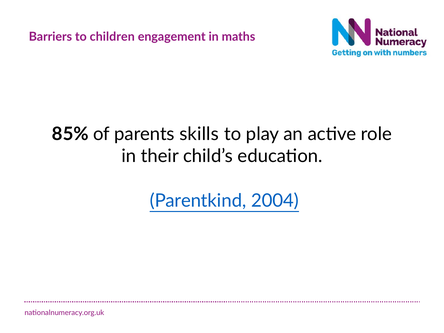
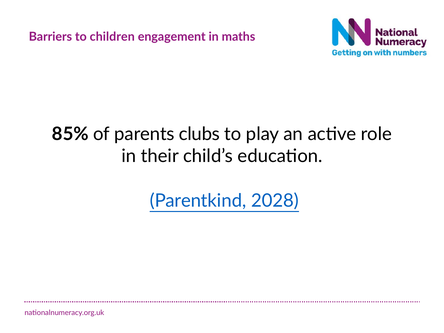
skills: skills -> clubs
2004: 2004 -> 2028
